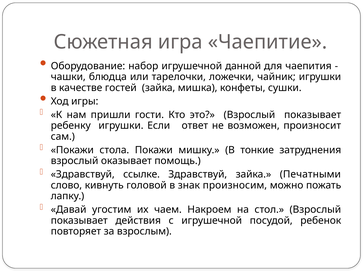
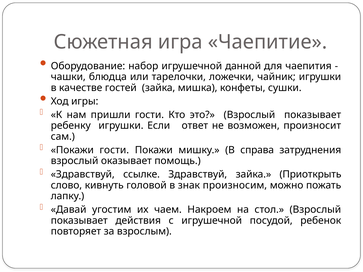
Покажи стола: стола -> гости
тонкие: тонкие -> справа
Печатными: Печатными -> Приоткрыть
